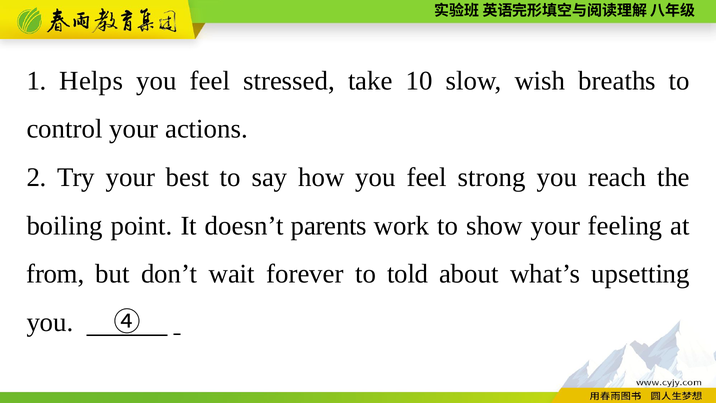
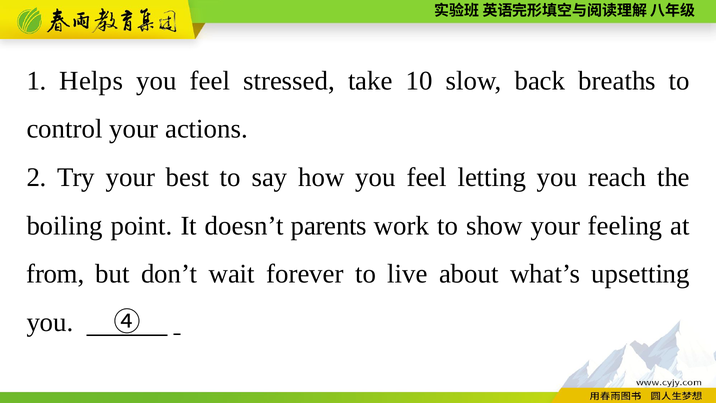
wish: wish -> back
strong: strong -> letting
told: told -> live
